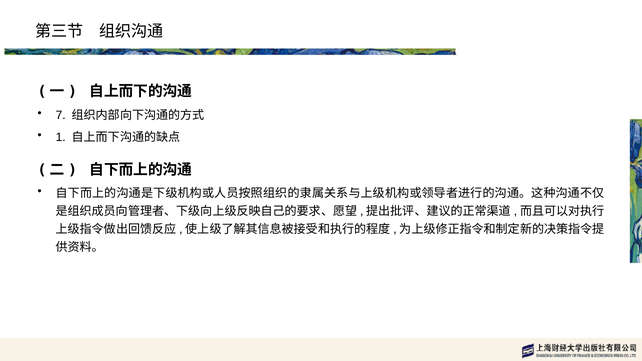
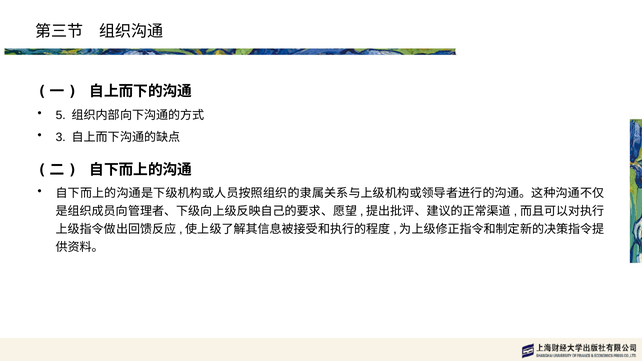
7: 7 -> 5
1: 1 -> 3
